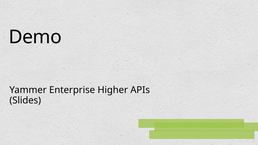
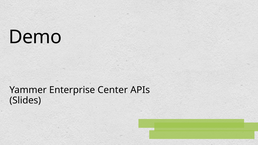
Higher: Higher -> Center
